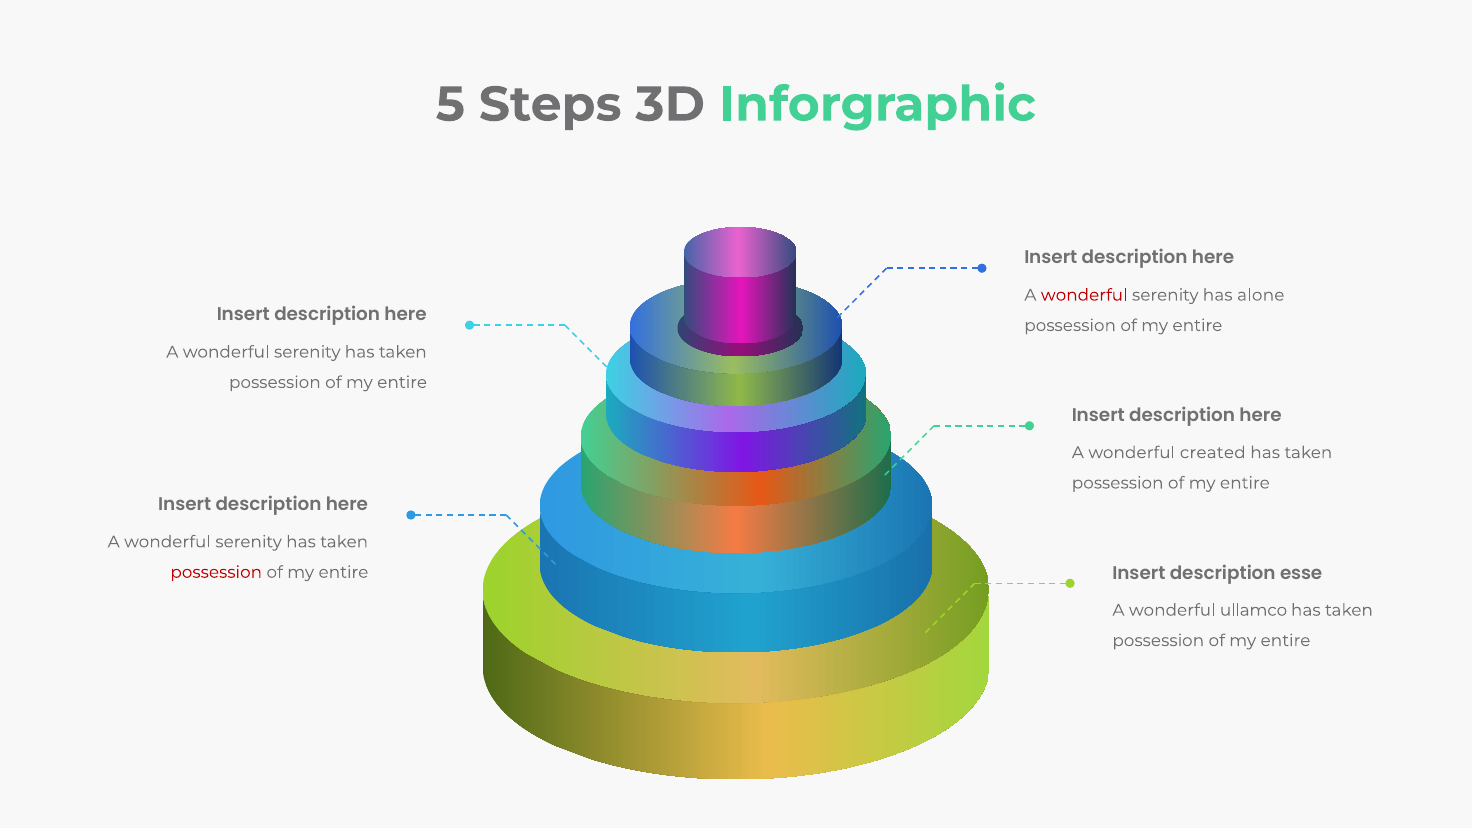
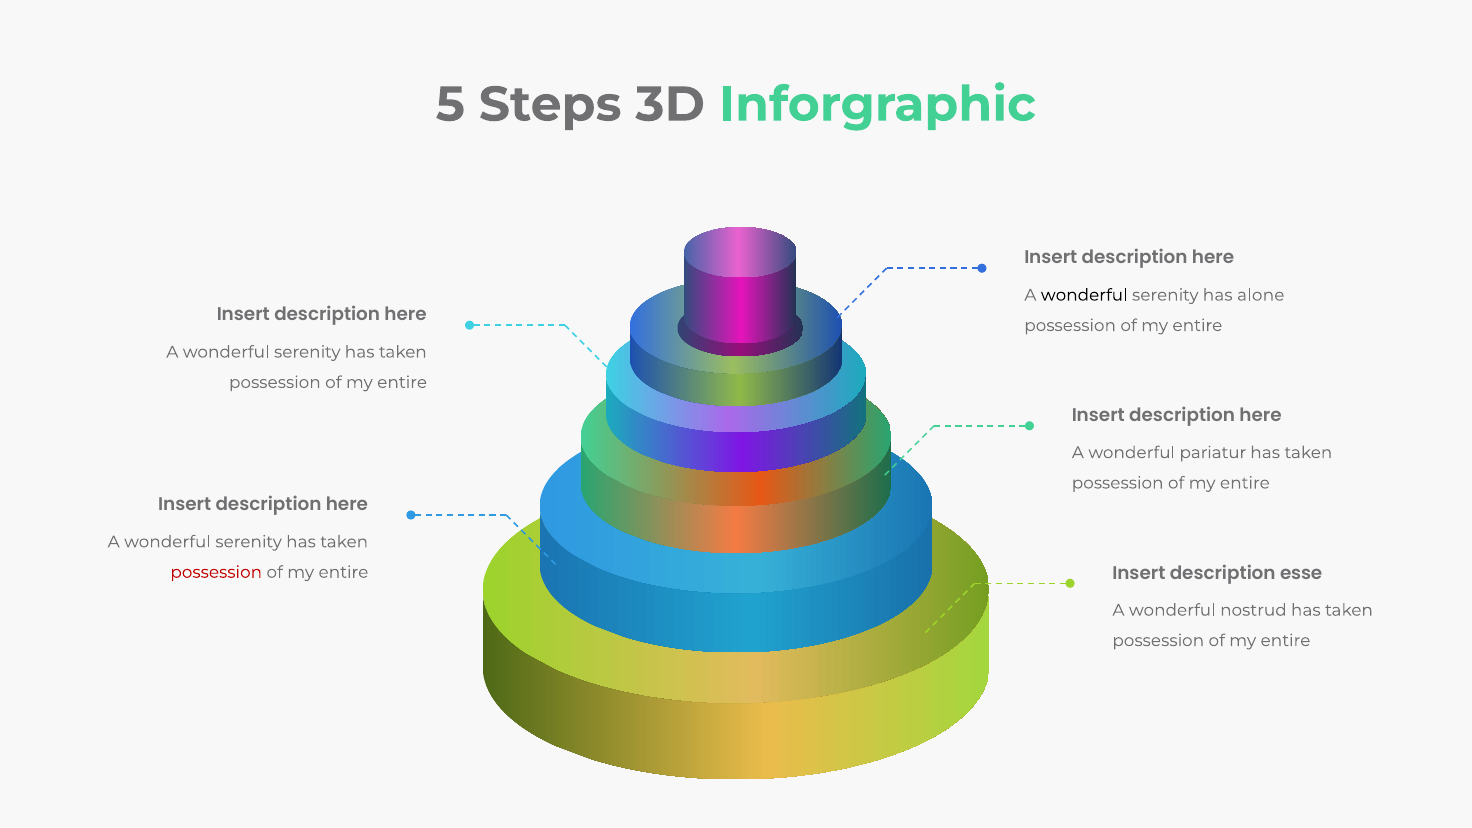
wonderful at (1084, 295) colour: red -> black
created: created -> pariatur
ullamco: ullamco -> nostrud
